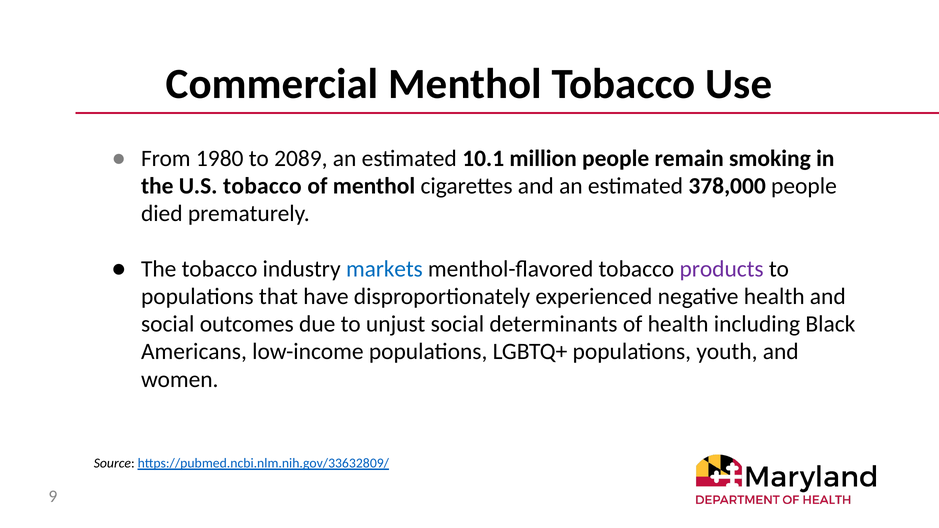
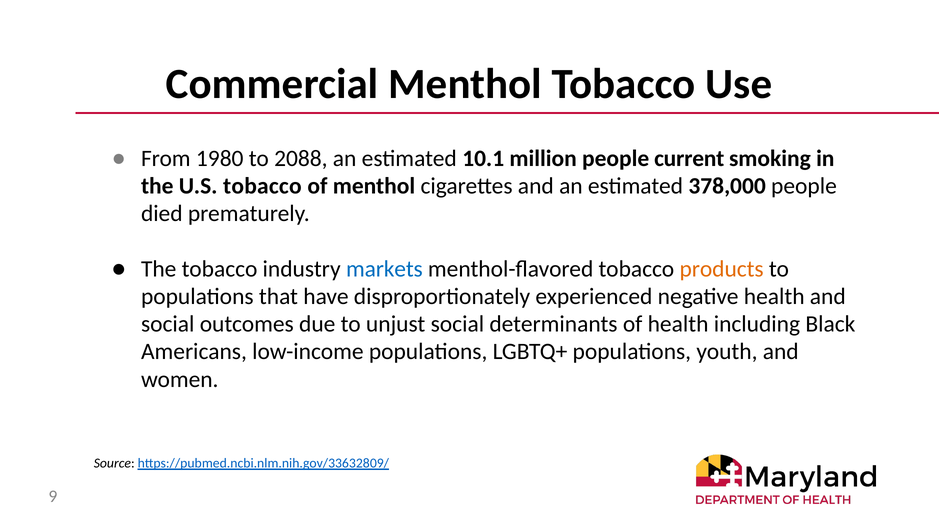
2089: 2089 -> 2088
remain: remain -> current
products colour: purple -> orange
